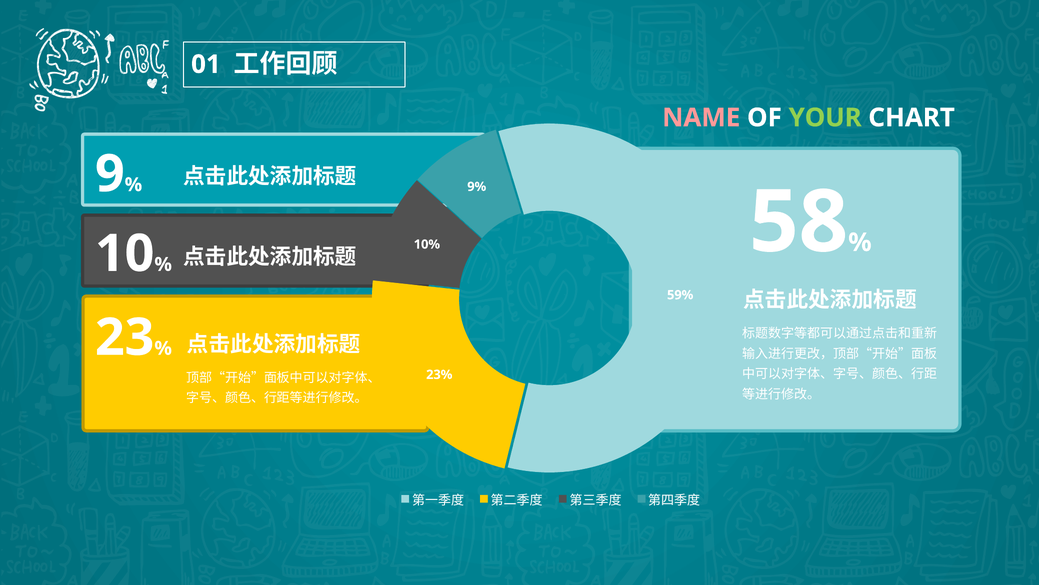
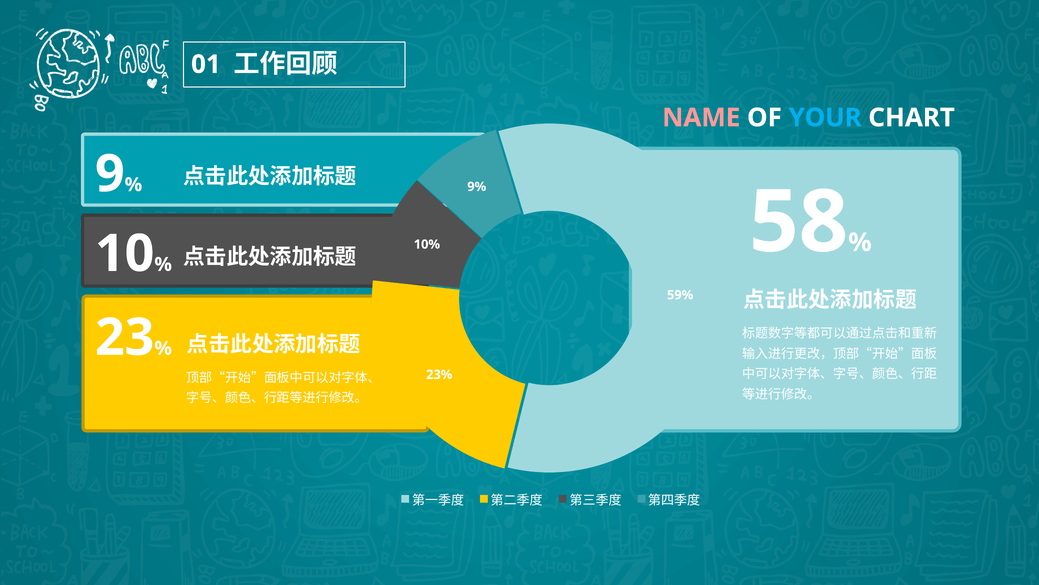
YOUR colour: light green -> light blue
